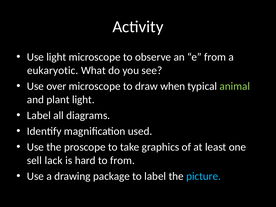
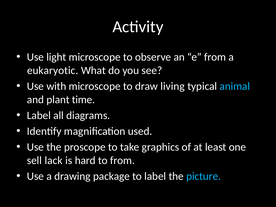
over: over -> with
when: when -> living
animal colour: light green -> light blue
plant light: light -> time
